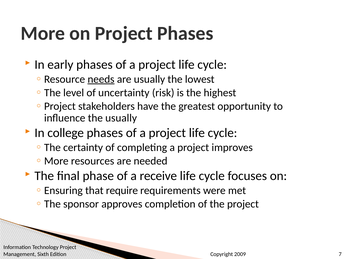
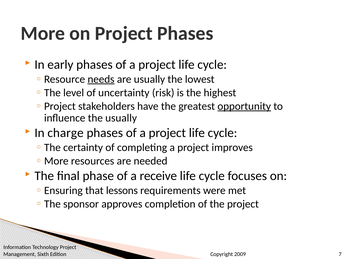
opportunity underline: none -> present
college: college -> charge
require: require -> lessons
